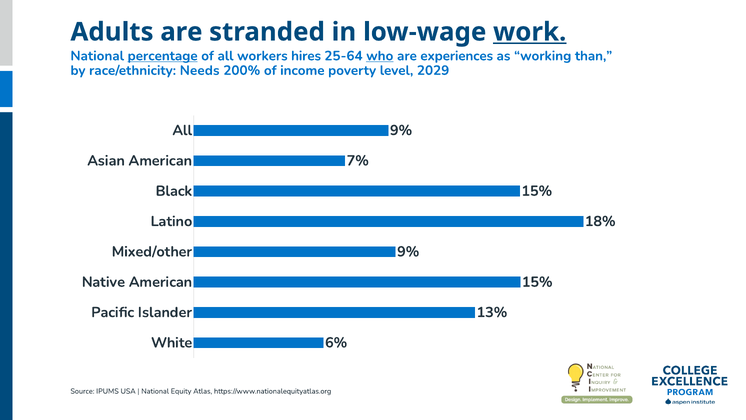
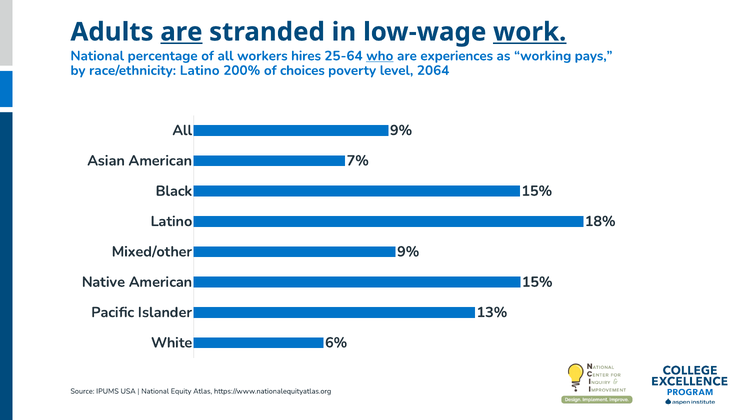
are at (181, 32) underline: none -> present
percentage underline: present -> none
than: than -> pays
race/ethnicity Needs: Needs -> Latino
income: income -> choices
2029: 2029 -> 2064
